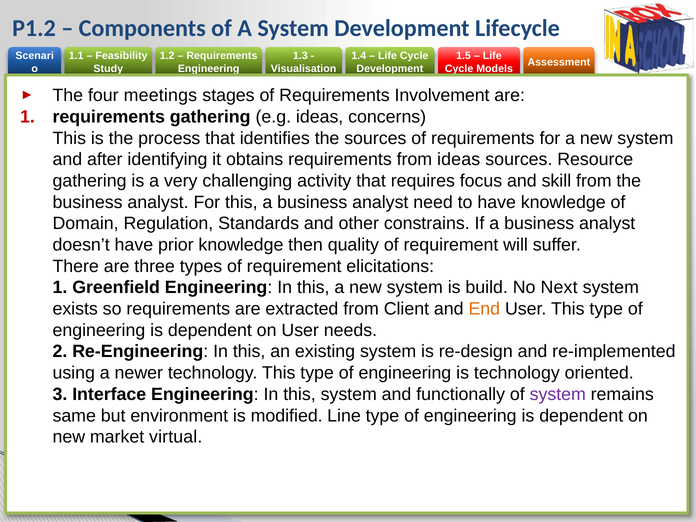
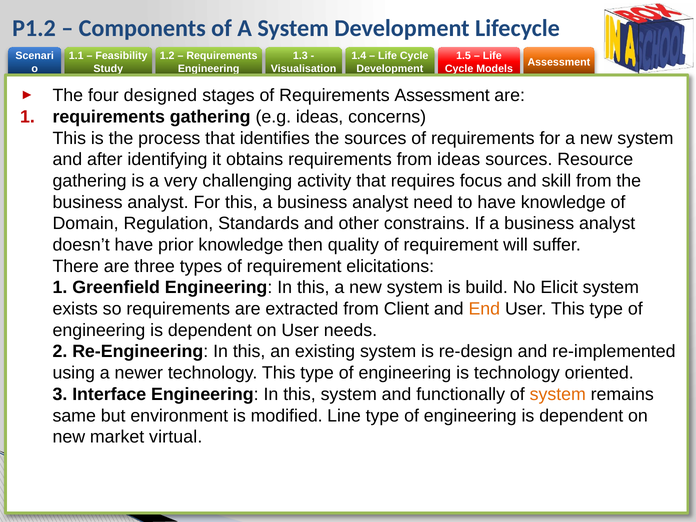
meetings: meetings -> designed
Requirements Involvement: Involvement -> Assessment
Next: Next -> Elicit
system at (558, 394) colour: purple -> orange
